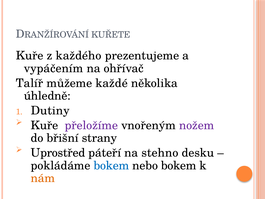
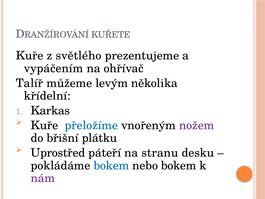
každého: každého -> světlého
každé: každé -> levým
úhledně: úhledně -> křídelní
Dutiny: Dutiny -> Karkas
přeložíme colour: purple -> blue
strany: strany -> plátku
stehno: stehno -> stranu
nám colour: orange -> purple
